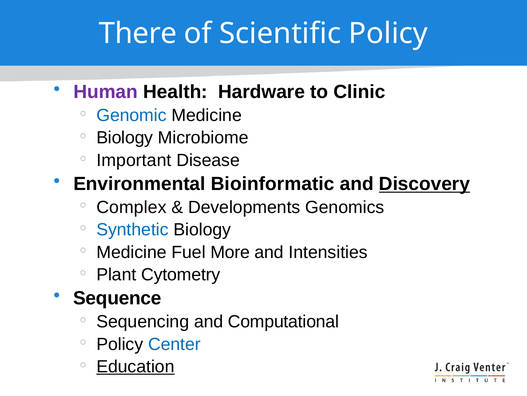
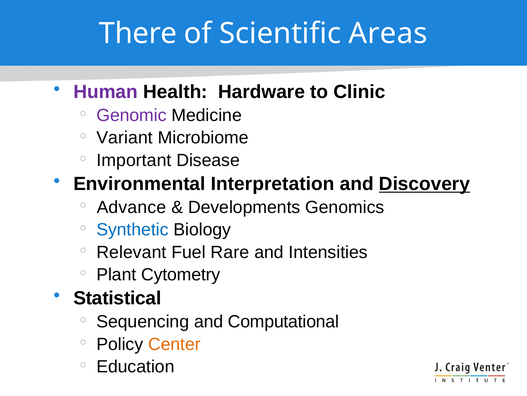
Scientific Policy: Policy -> Areas
Genomic colour: blue -> purple
Biology at (125, 138): Biology -> Variant
Bioinformatic: Bioinformatic -> Interpretation
Complex: Complex -> Advance
Medicine at (131, 252): Medicine -> Relevant
More: More -> Rare
Sequence: Sequence -> Statistical
Center colour: blue -> orange
Education underline: present -> none
